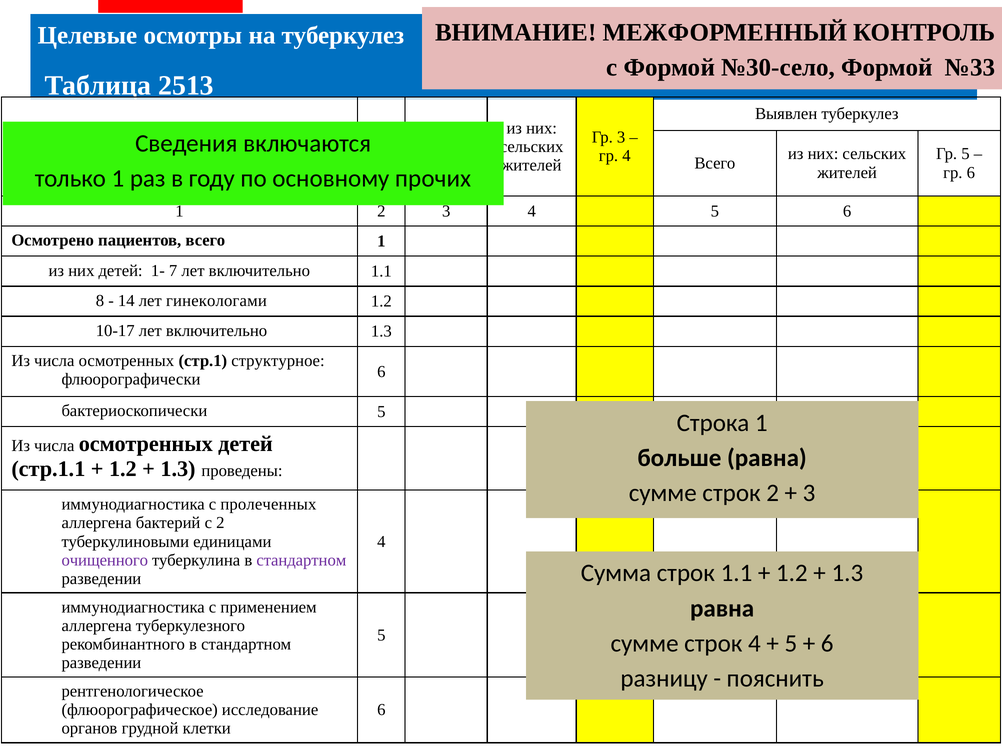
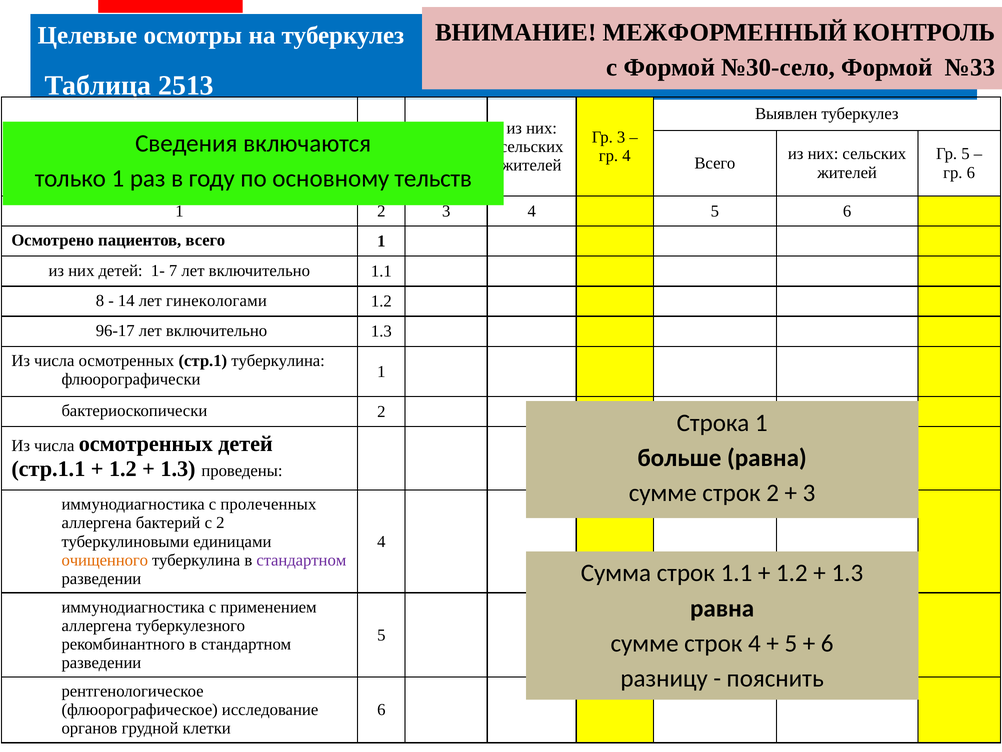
прочих: прочих -> тельств
10-17: 10-17 -> 96-17
стр.1 структурное: структурное -> туберкулина
флюорографически 6: 6 -> 1
бактериоскопически 5: 5 -> 2
очищенного colour: purple -> orange
